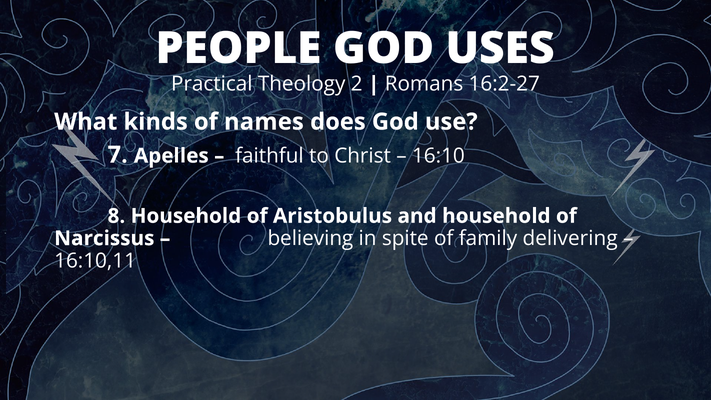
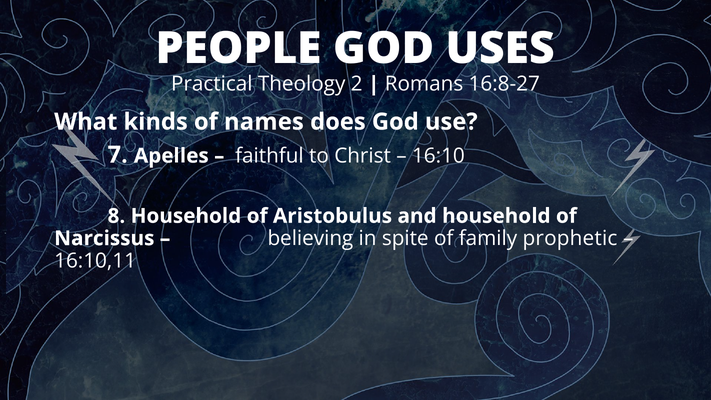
16:2-27: 16:2-27 -> 16:8-27
delivering: delivering -> prophetic
